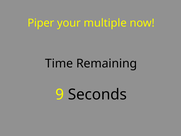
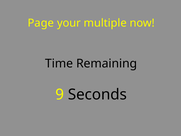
Piper: Piper -> Page
